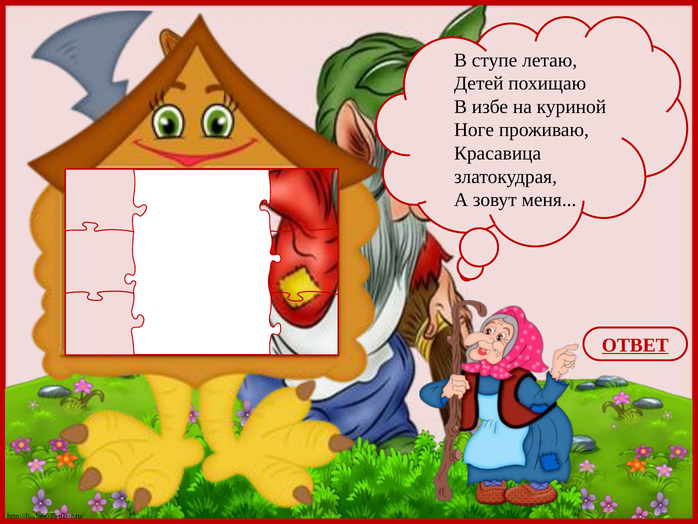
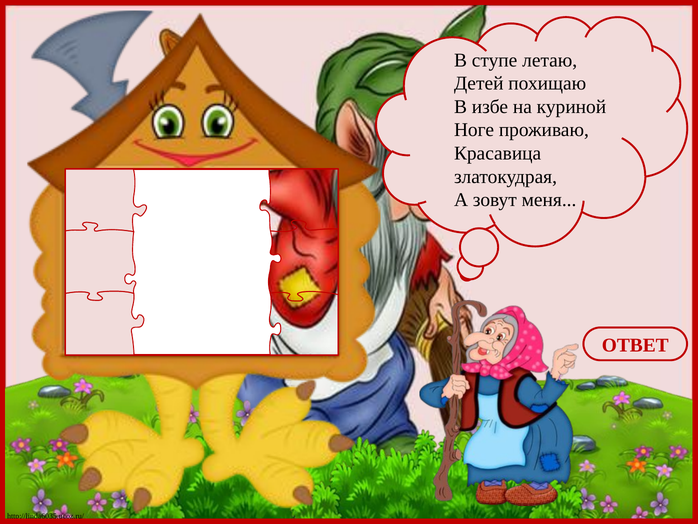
ОТВЕТ underline: present -> none
